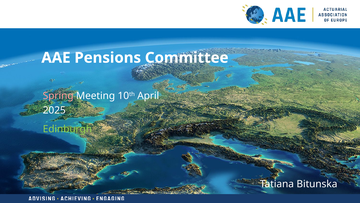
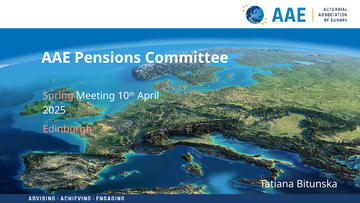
Edinburgh colour: light green -> pink
